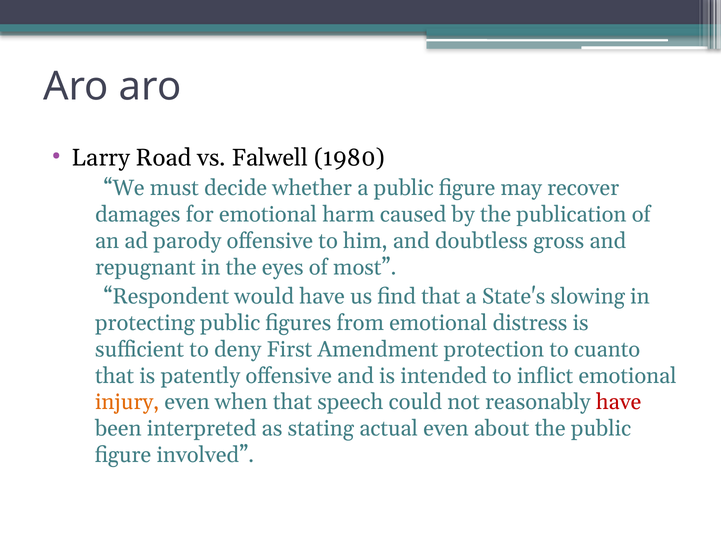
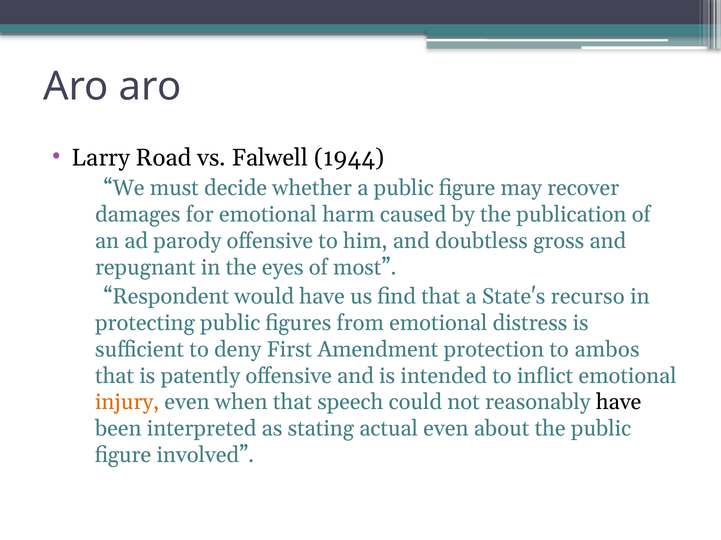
1980: 1980 -> 1944
slowing: slowing -> recurso
cuanto: cuanto -> ambos
have at (619, 403) colour: red -> black
